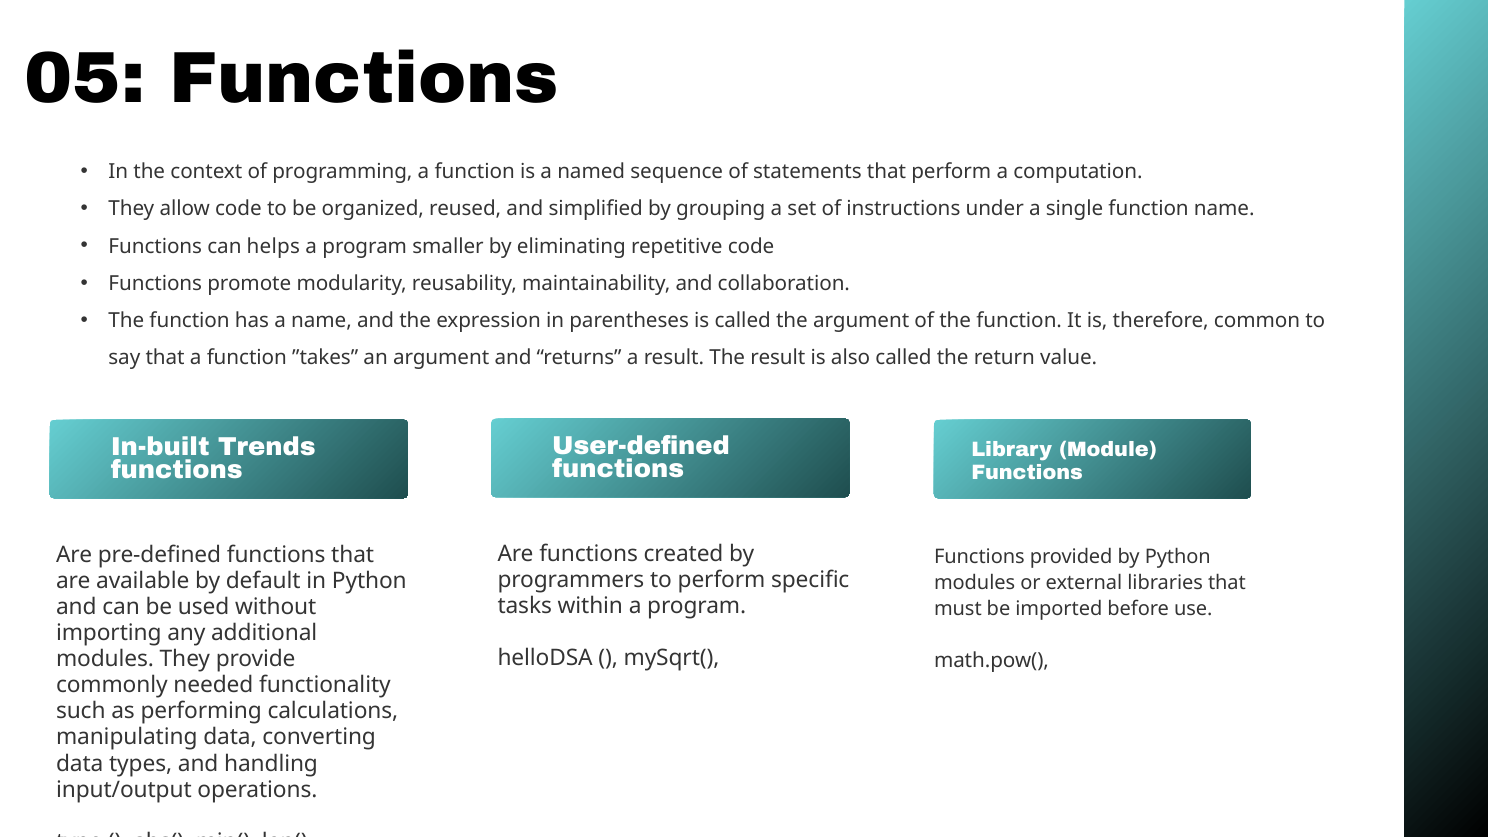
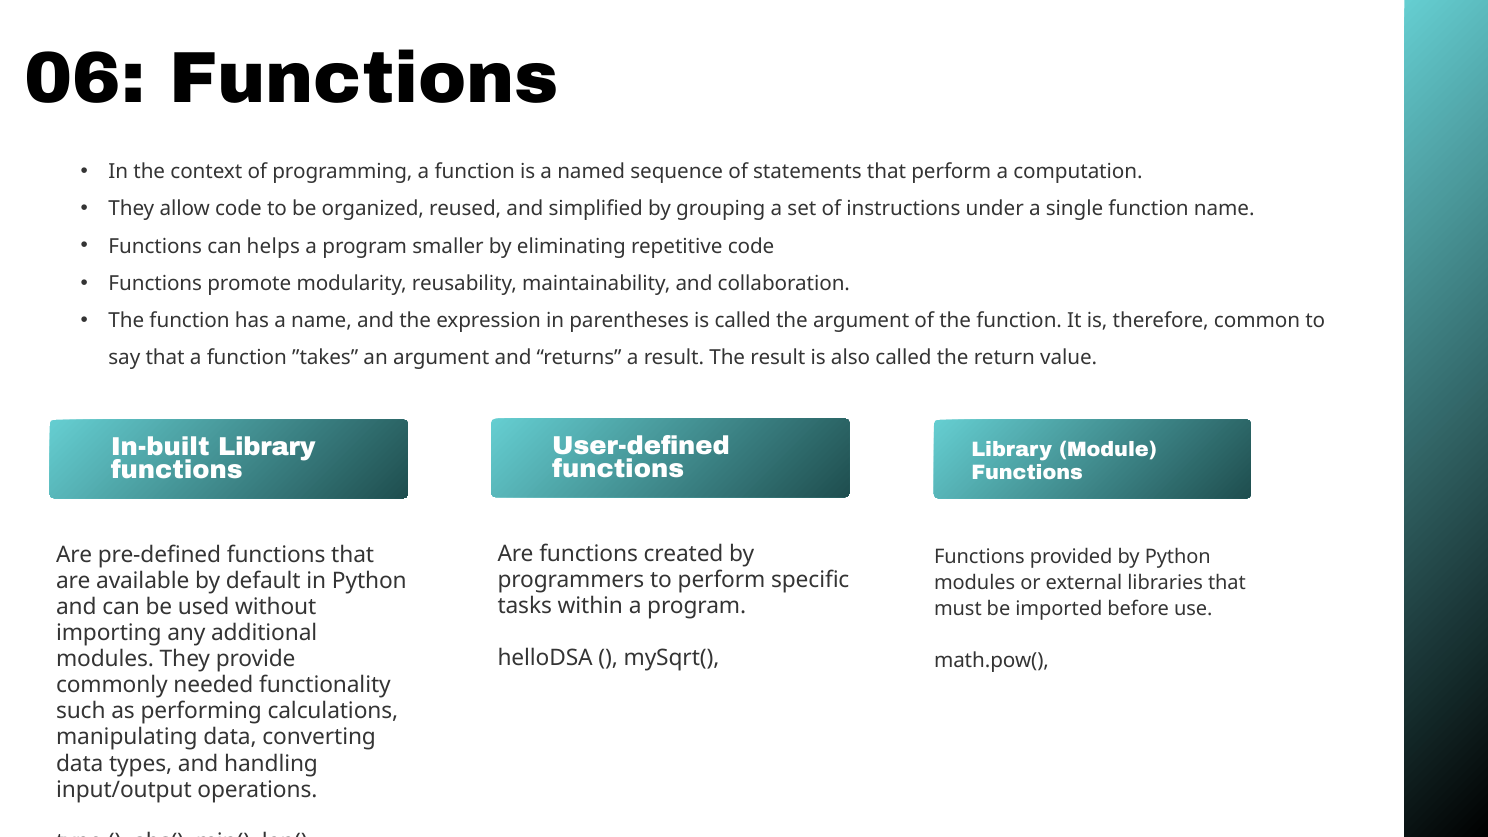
05: 05 -> 06
In-built Trends: Trends -> Library
